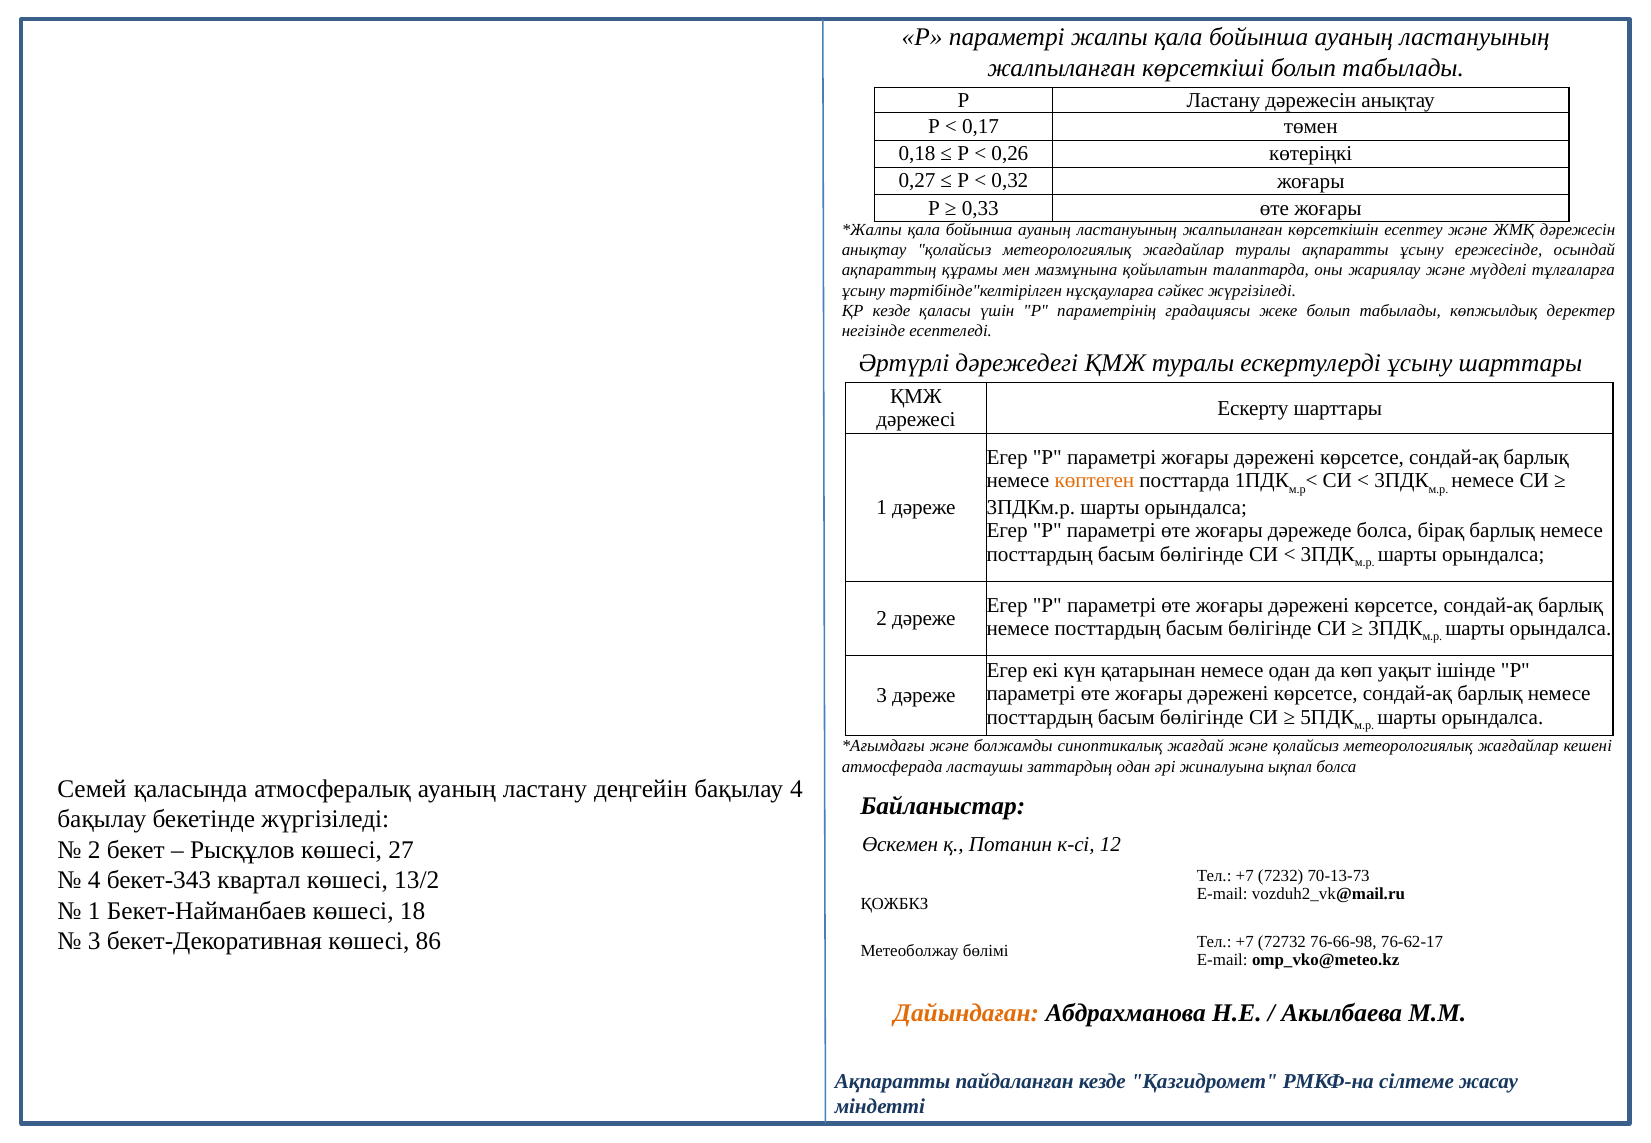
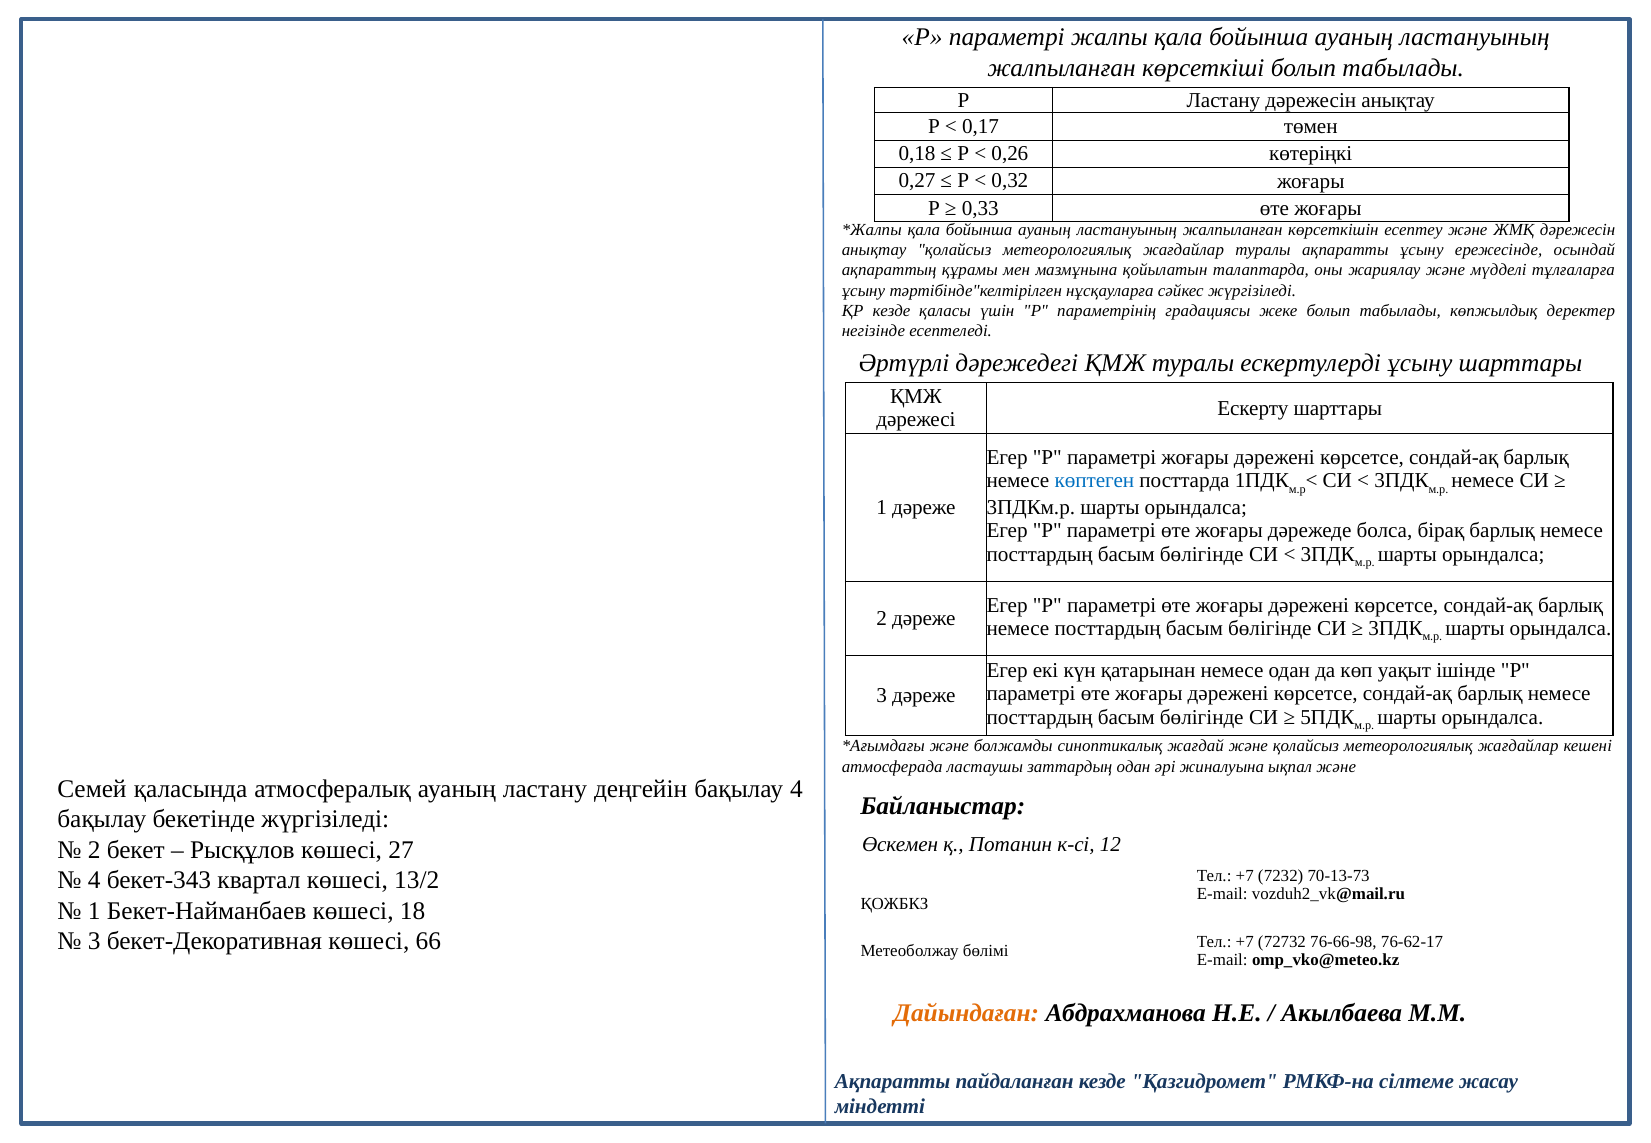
көптеген colour: orange -> blue
ықпал болса: болса -> және
86: 86 -> 66
